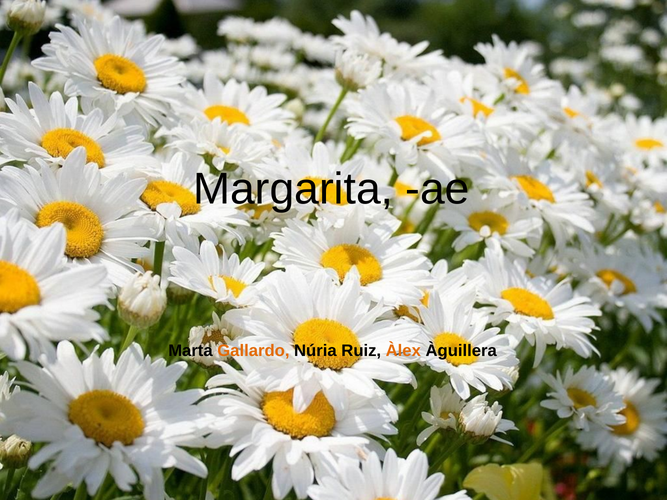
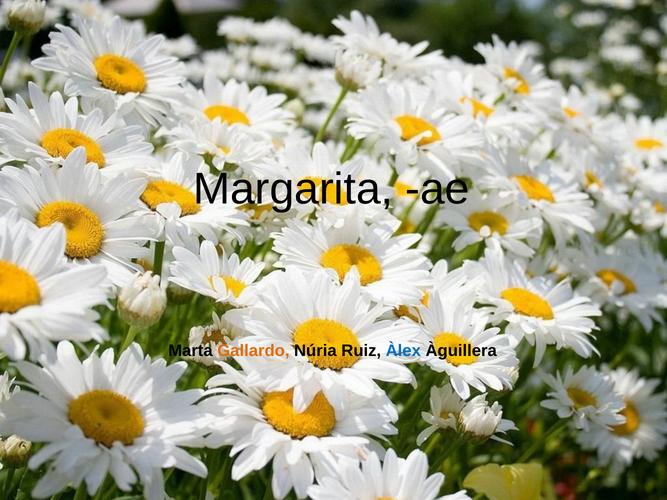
Àlex at (403, 351) colour: orange -> blue
